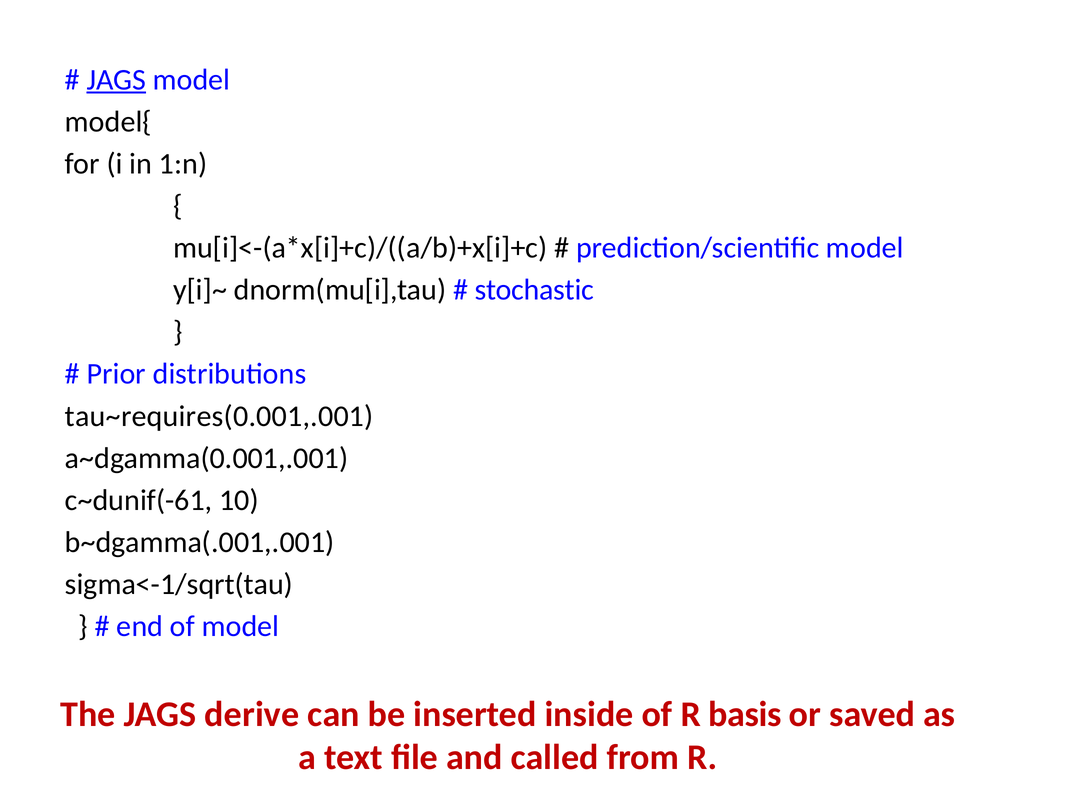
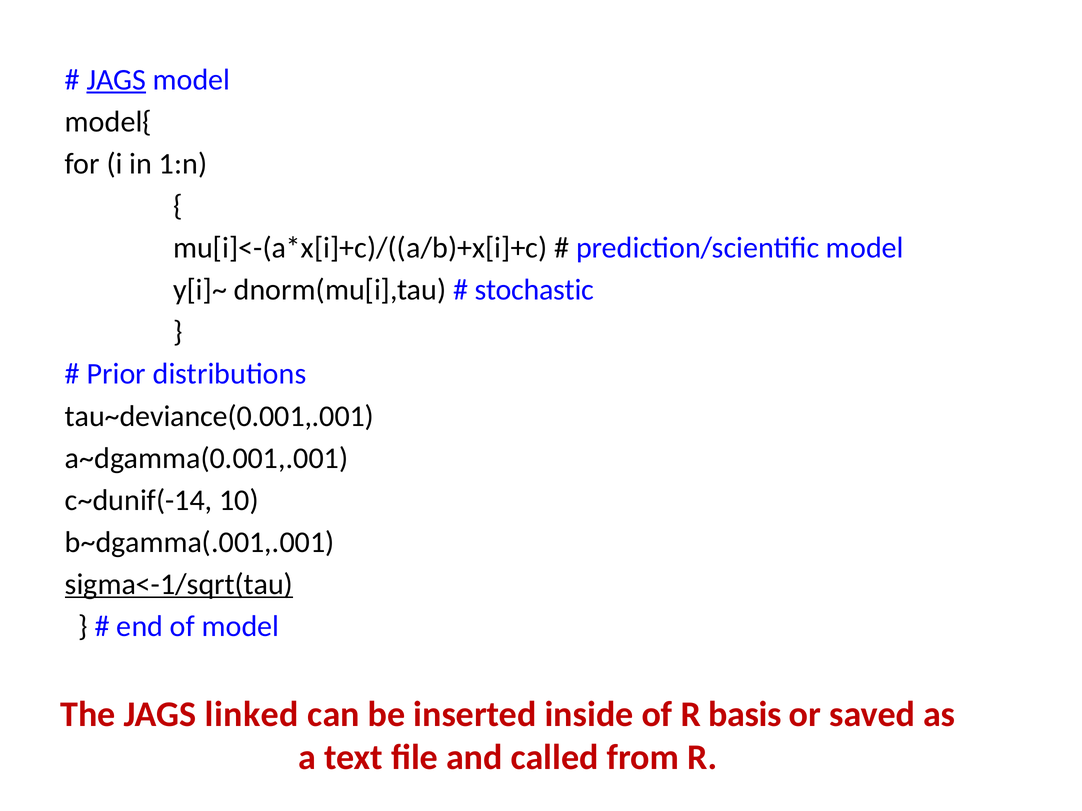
tau~requires(0.001,.001: tau~requires(0.001,.001 -> tau~deviance(0.001,.001
c~dunif(-61: c~dunif(-61 -> c~dunif(-14
sigma<-1/sqrt(tau underline: none -> present
derive: derive -> linked
